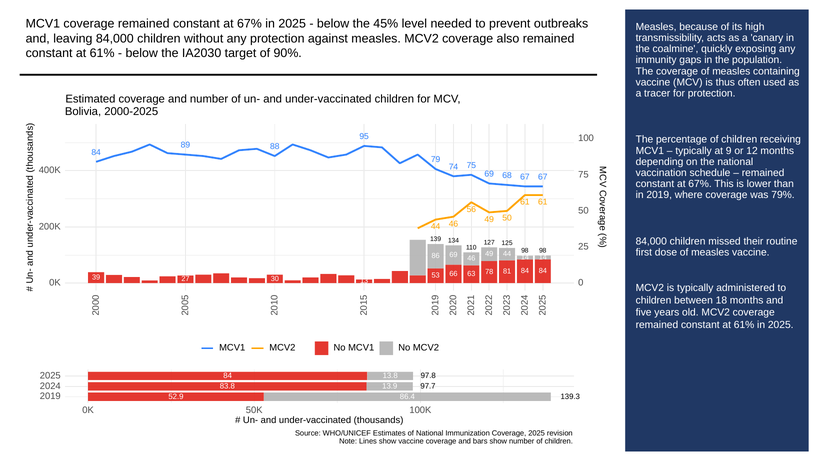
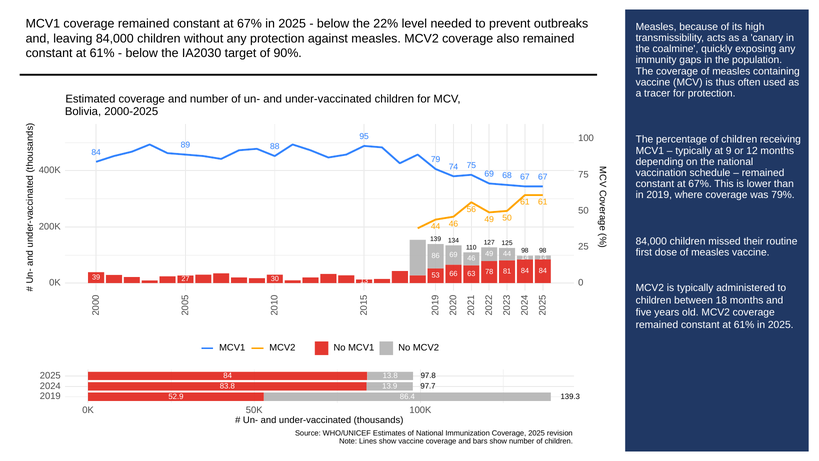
45%: 45% -> 22%
